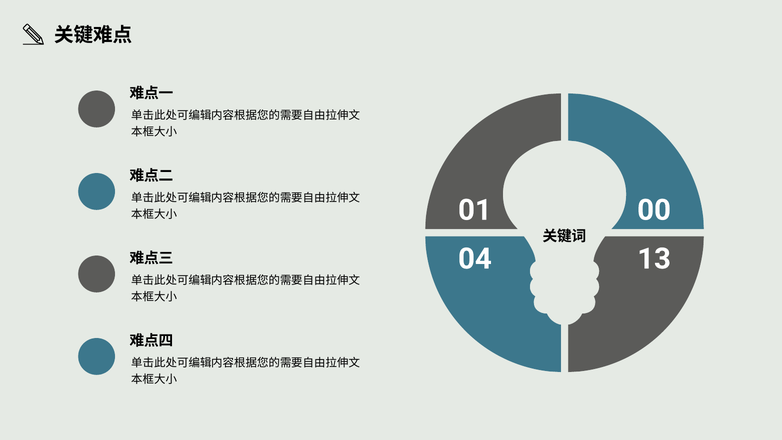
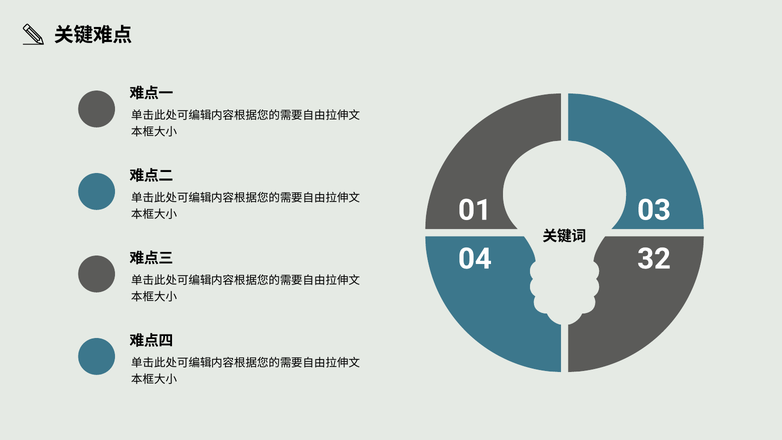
00: 00 -> 03
13: 13 -> 32
